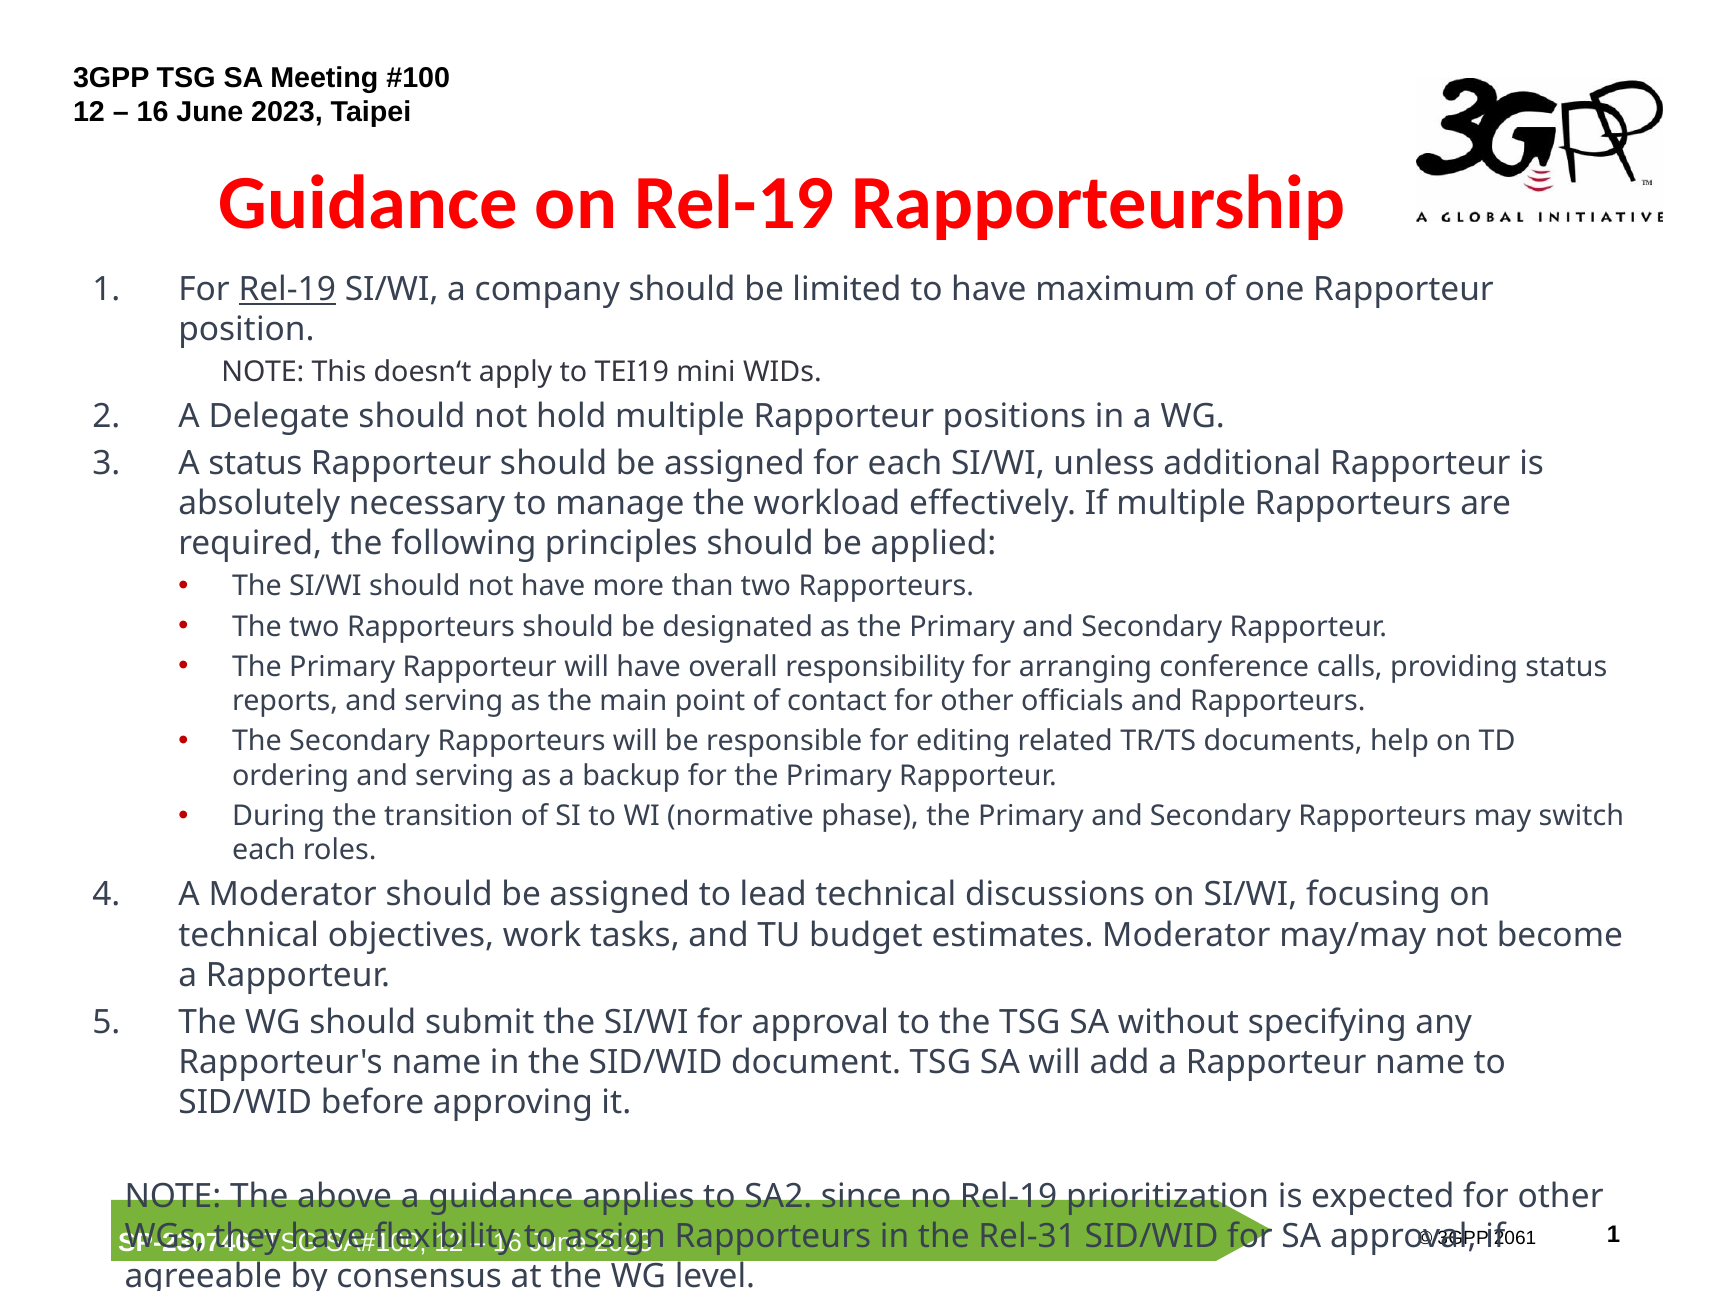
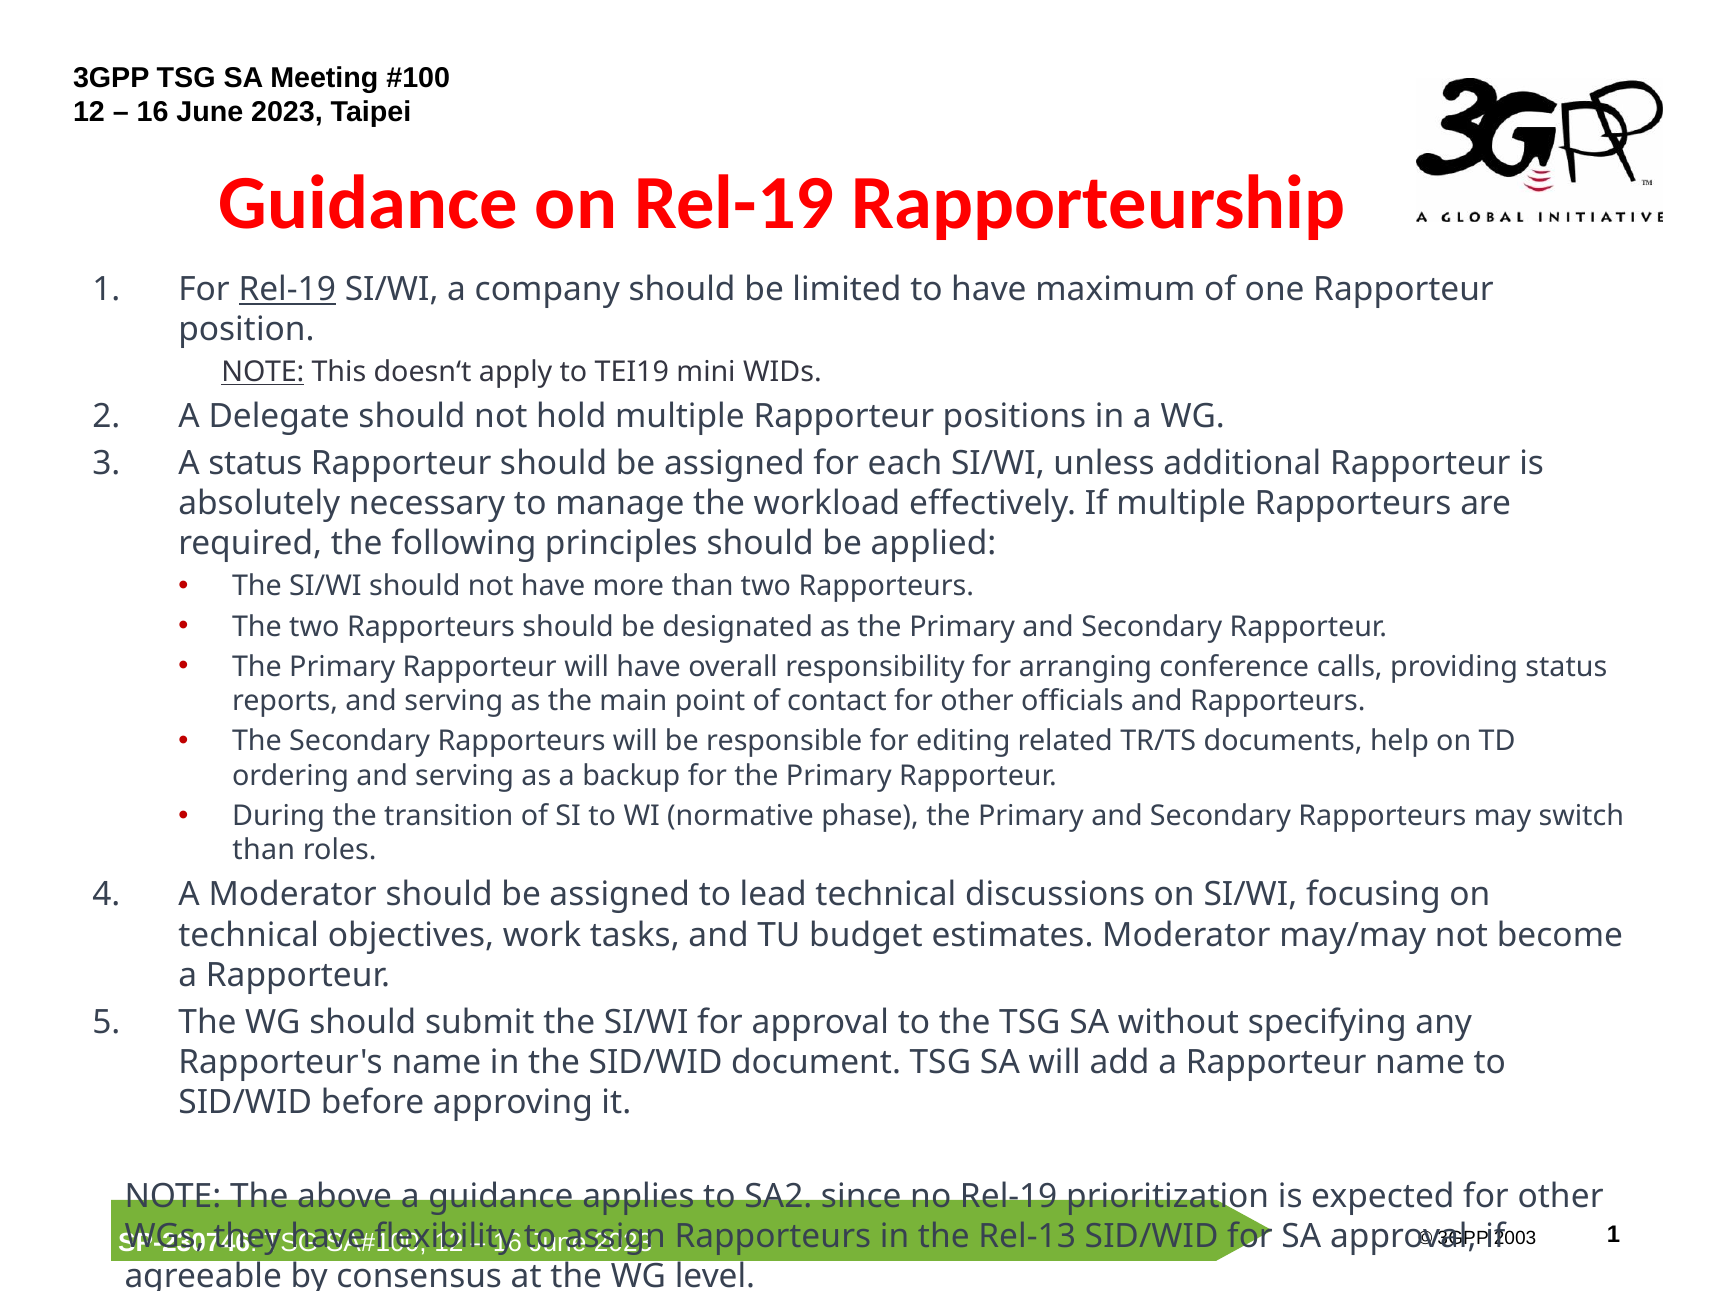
NOTE at (263, 372) underline: none -> present
each at (264, 850): each -> than
Rel-31: Rel-31 -> Rel-13
2061: 2061 -> 2003
